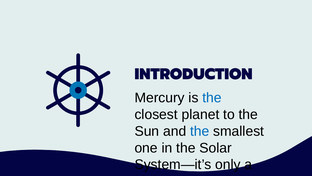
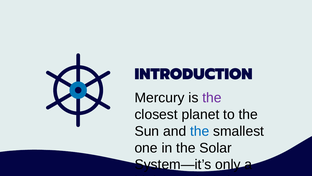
the at (212, 98) colour: blue -> purple
